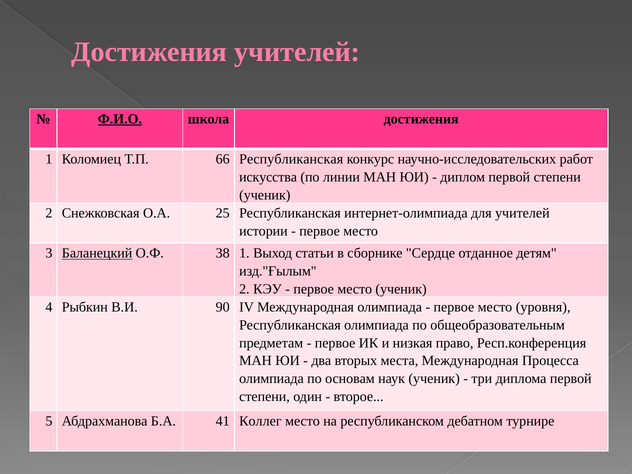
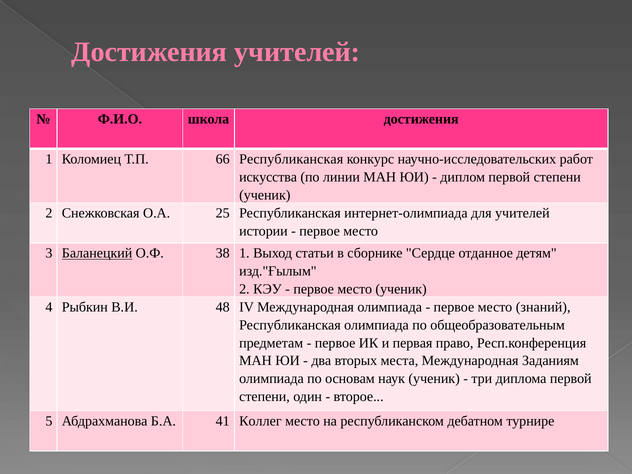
Ф.И.О underline: present -> none
90: 90 -> 48
уровня: уровня -> знаний
низкая: низкая -> первая
Процесса: Процесса -> Заданиям
